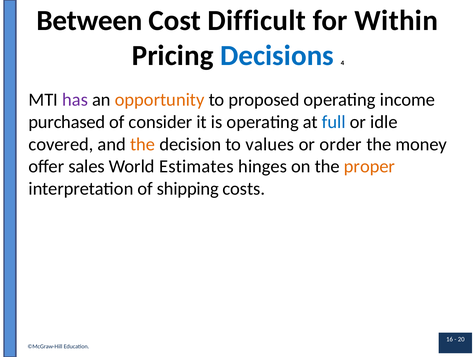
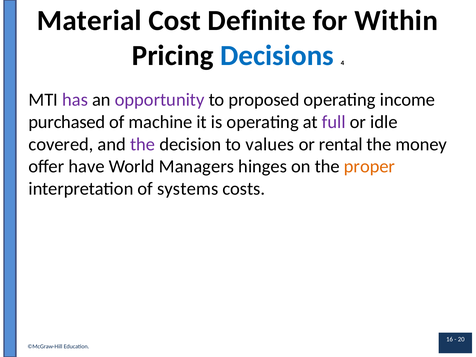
Between: Between -> Material
Difficult: Difficult -> Definite
opportunity colour: orange -> purple
consider: consider -> machine
full colour: blue -> purple
the at (143, 144) colour: orange -> purple
order: order -> rental
sales: sales -> have
Estimates: Estimates -> Managers
shipping: shipping -> systems
